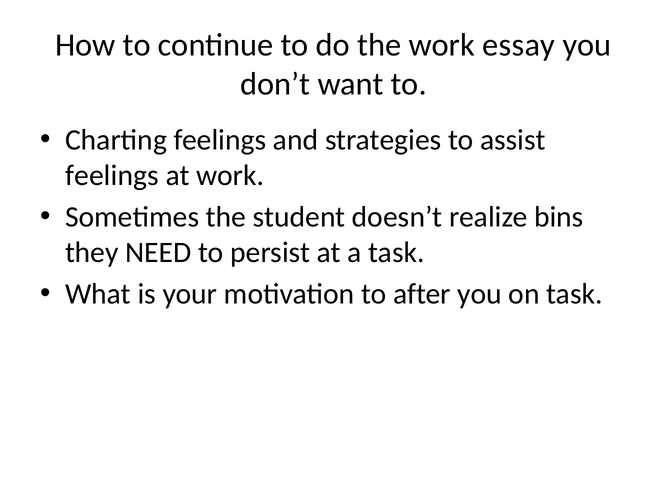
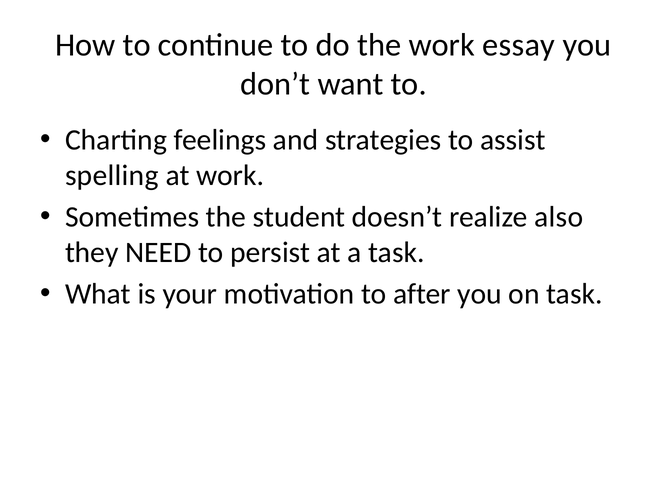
feelings at (112, 176): feelings -> spelling
bins: bins -> also
